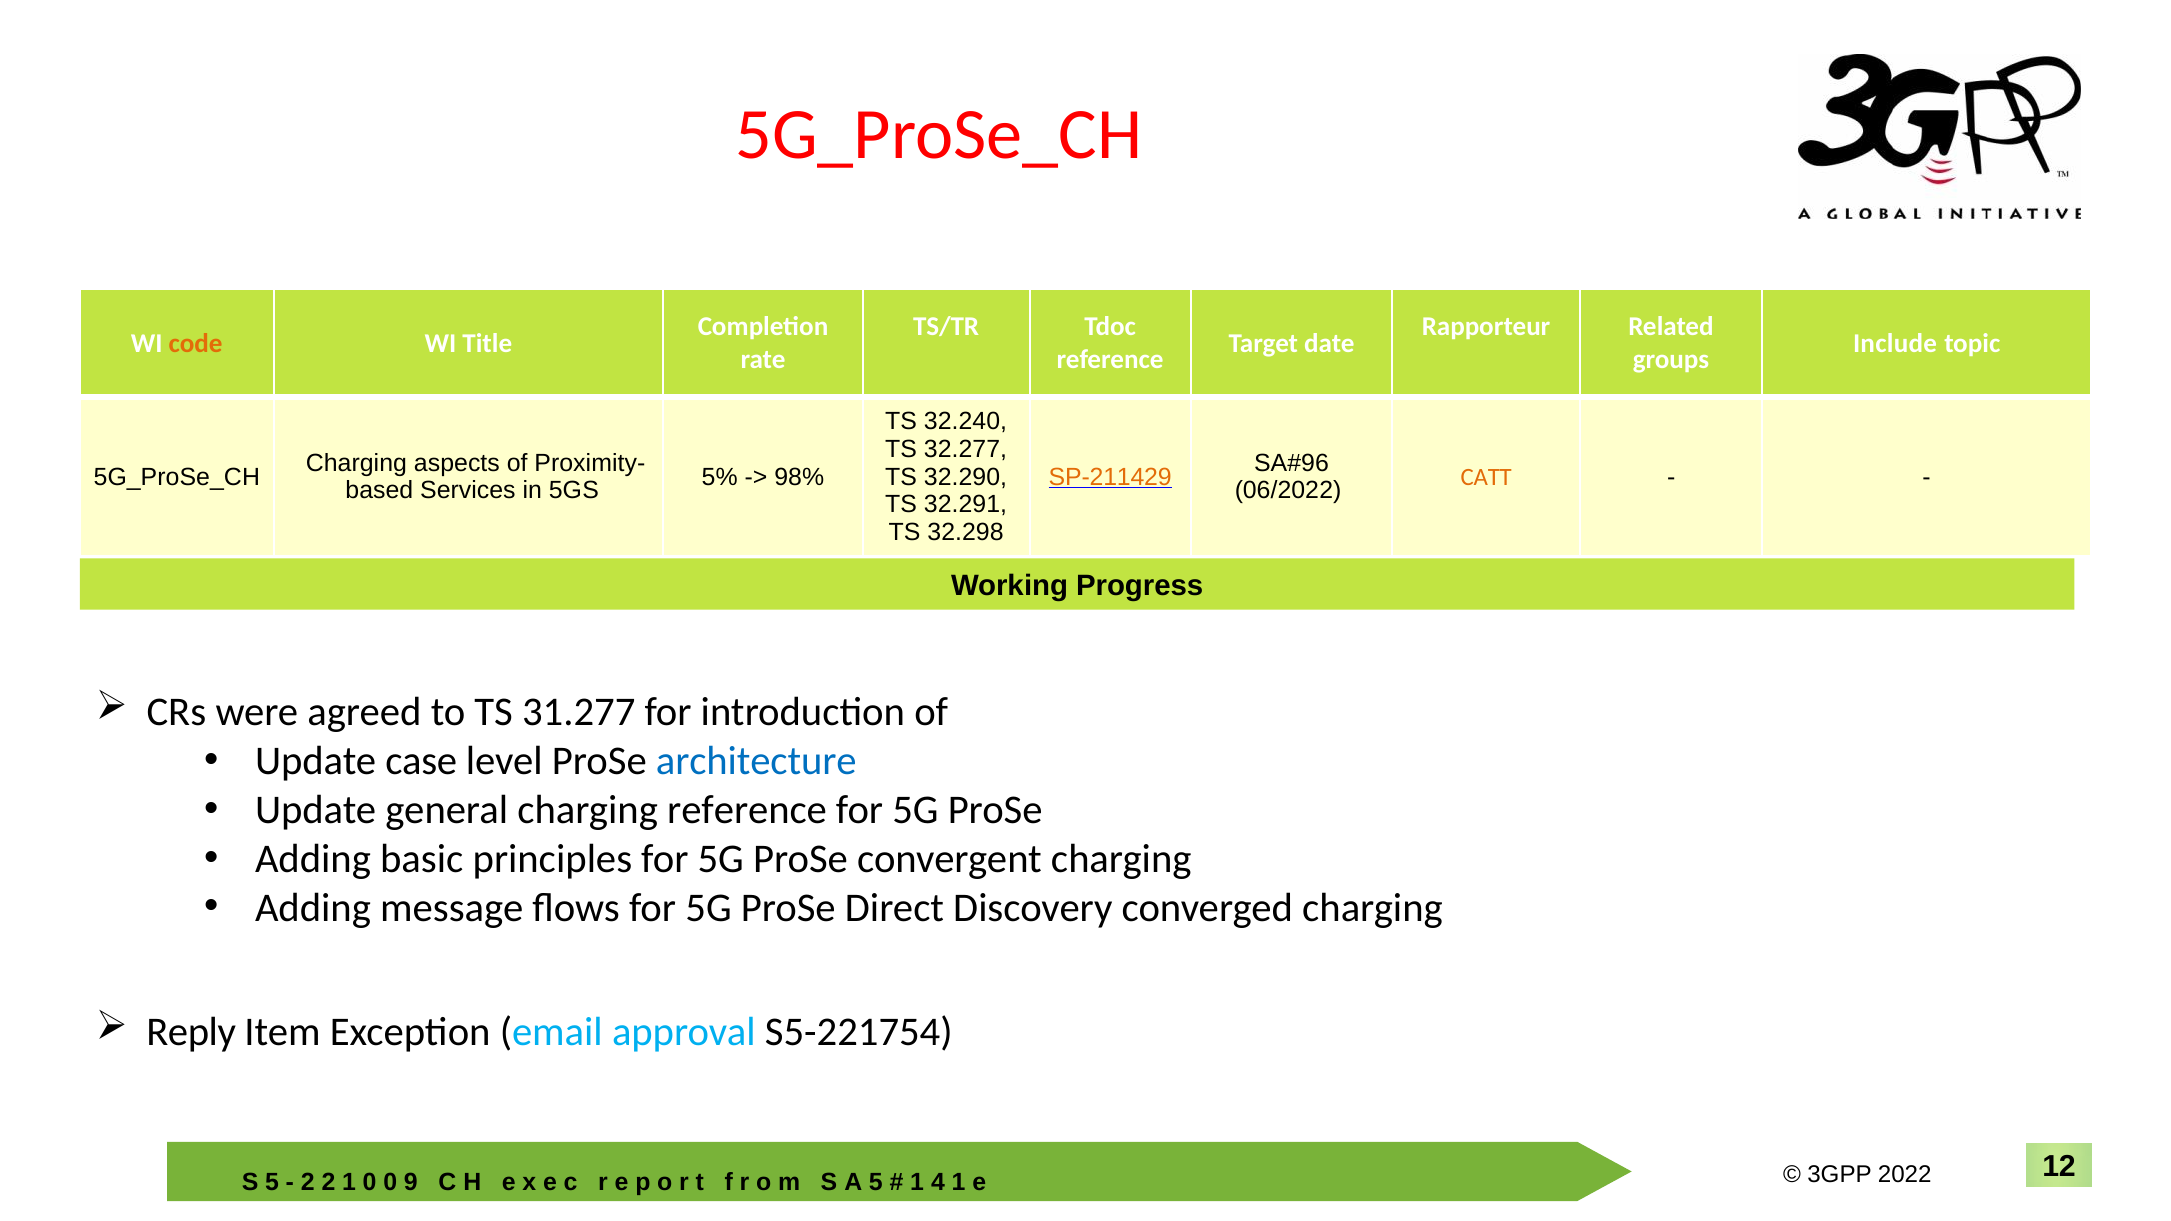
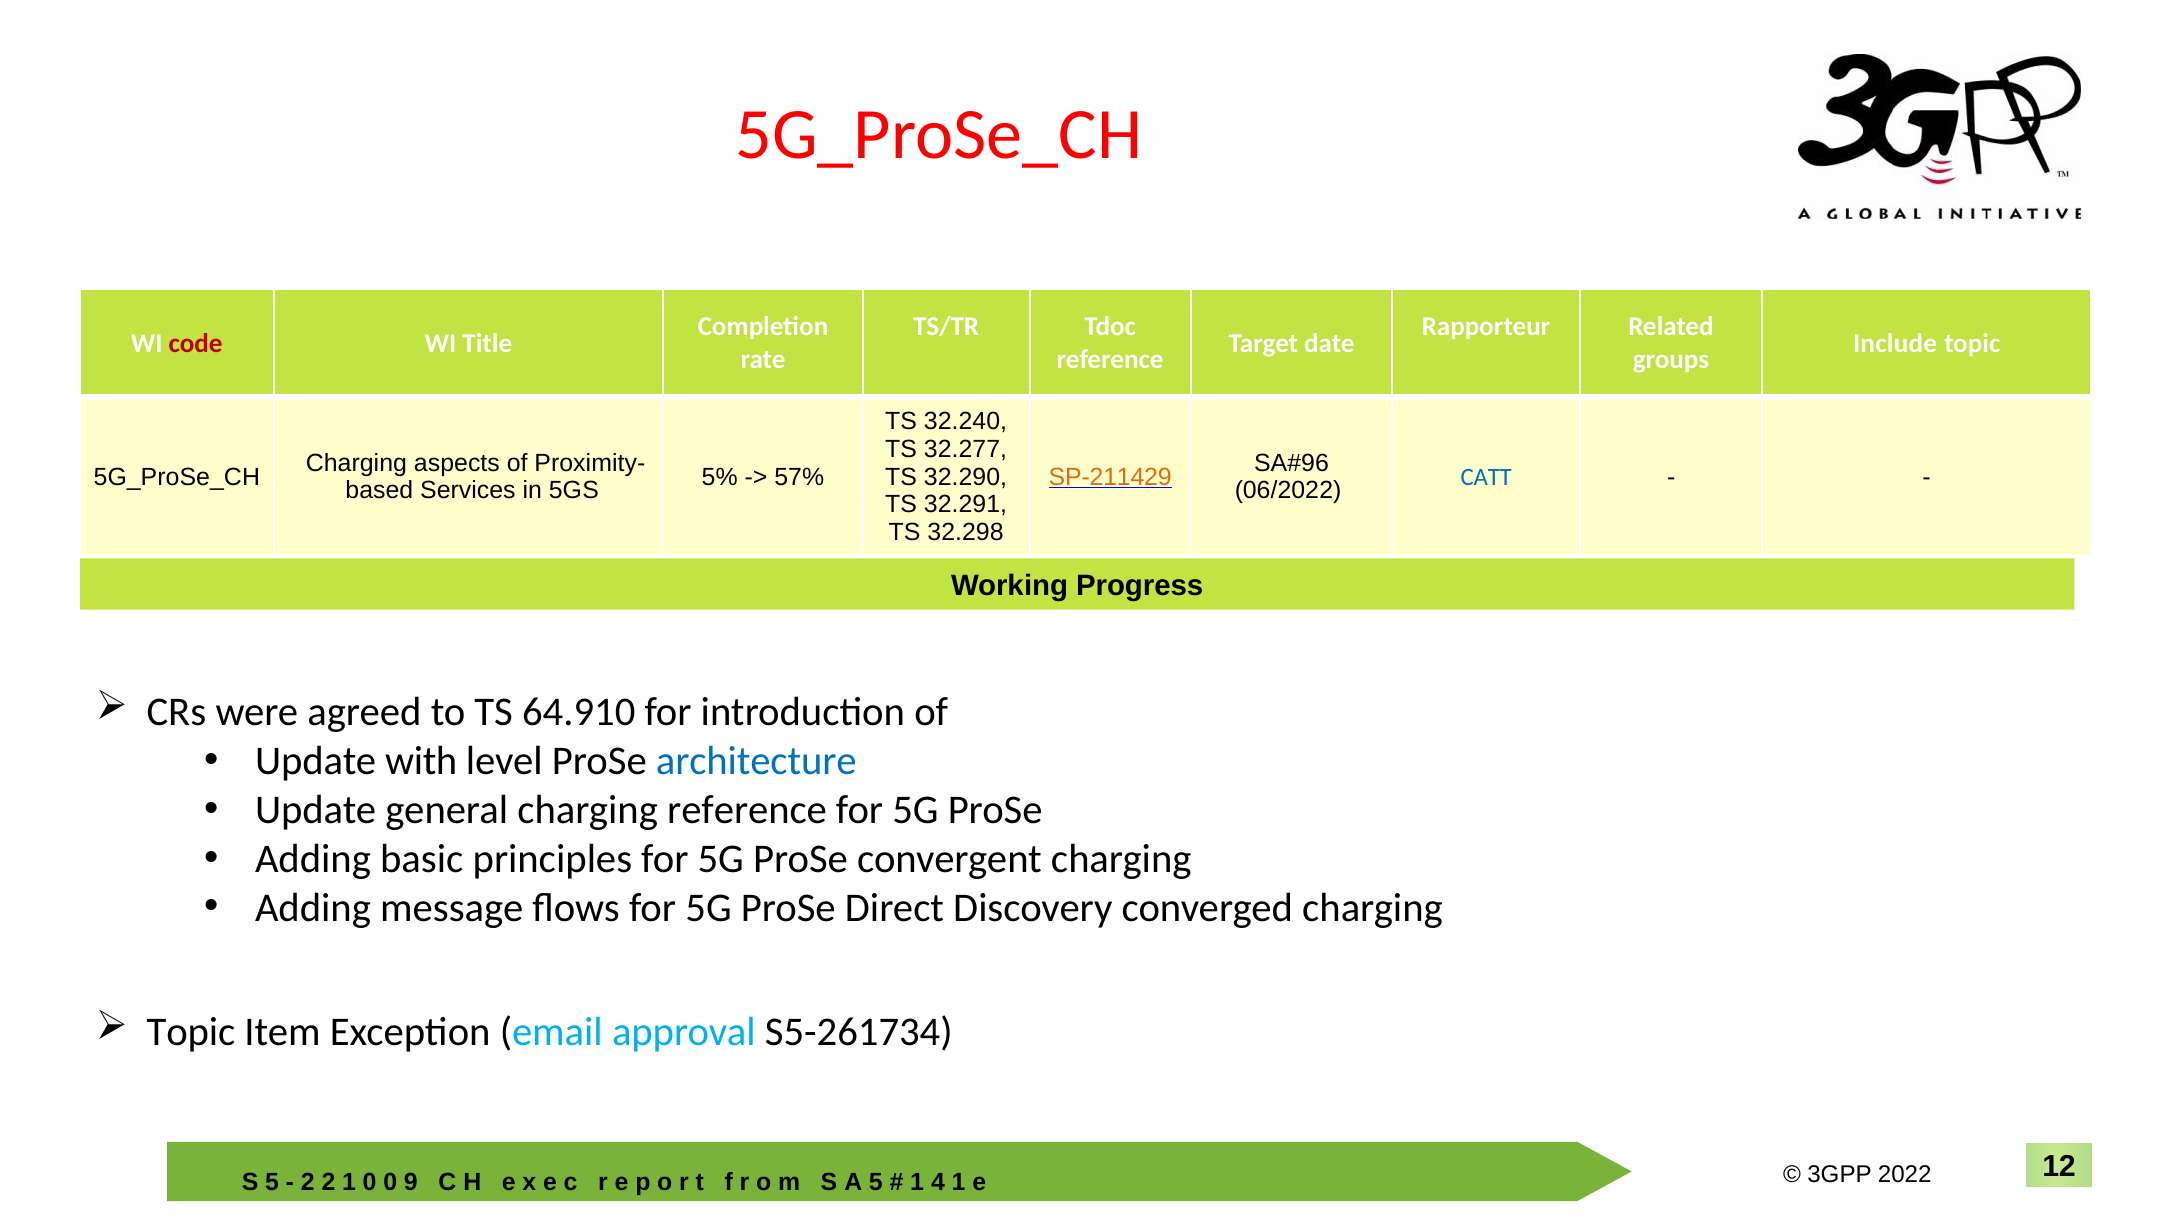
code colour: orange -> red
98%: 98% -> 57%
CATT colour: orange -> blue
31.277: 31.277 -> 64.910
case: case -> with
Reply at (191, 1033): Reply -> Topic
S5-221754: S5-221754 -> S5-261734
